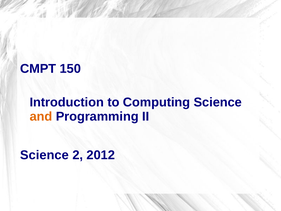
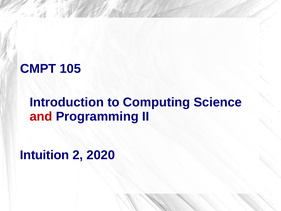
150: 150 -> 105
and colour: orange -> red
Science at (44, 155): Science -> Intuition
2012: 2012 -> 2020
